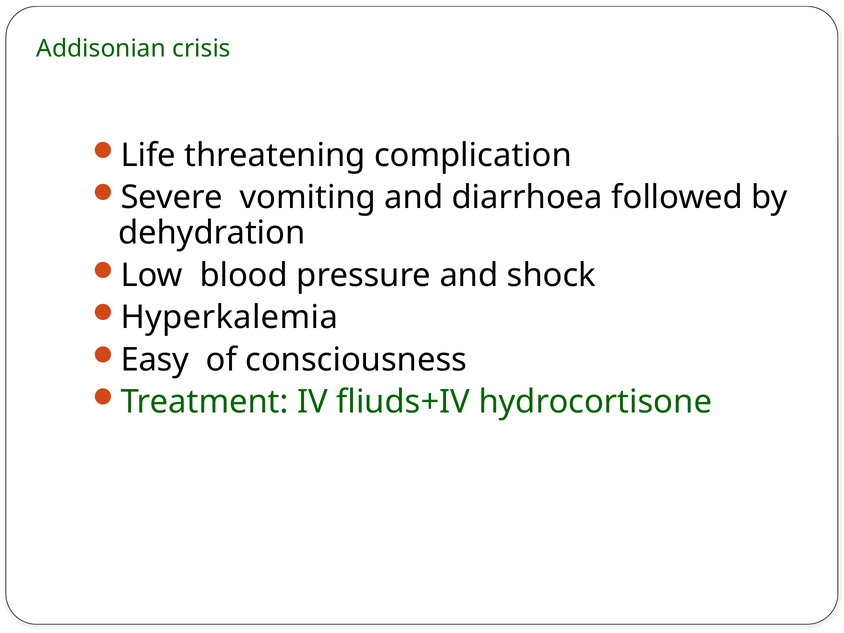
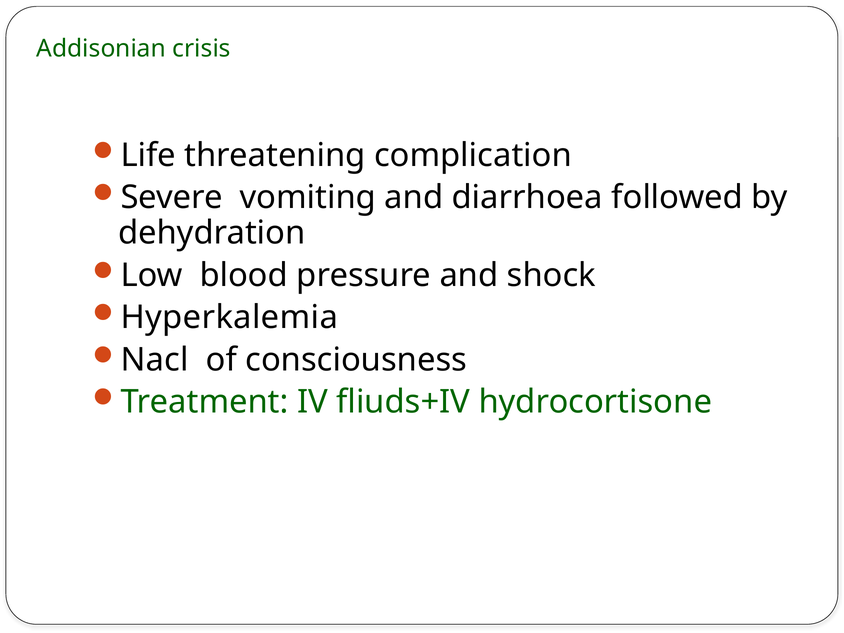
Easy: Easy -> Nacl
